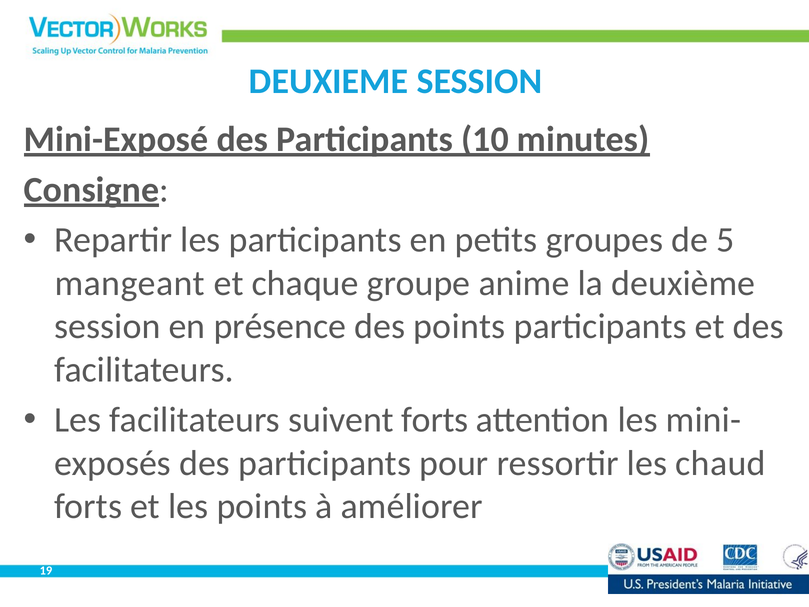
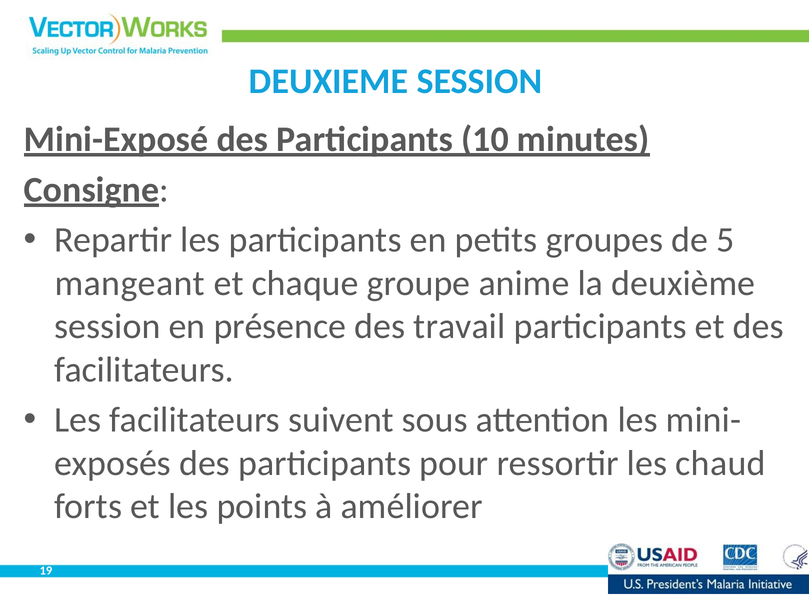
des points: points -> travail
suivent forts: forts -> sous
